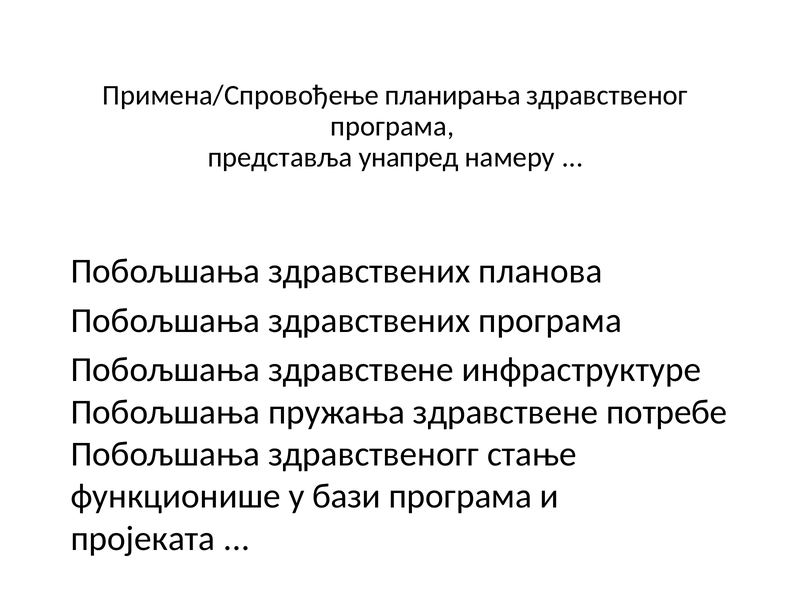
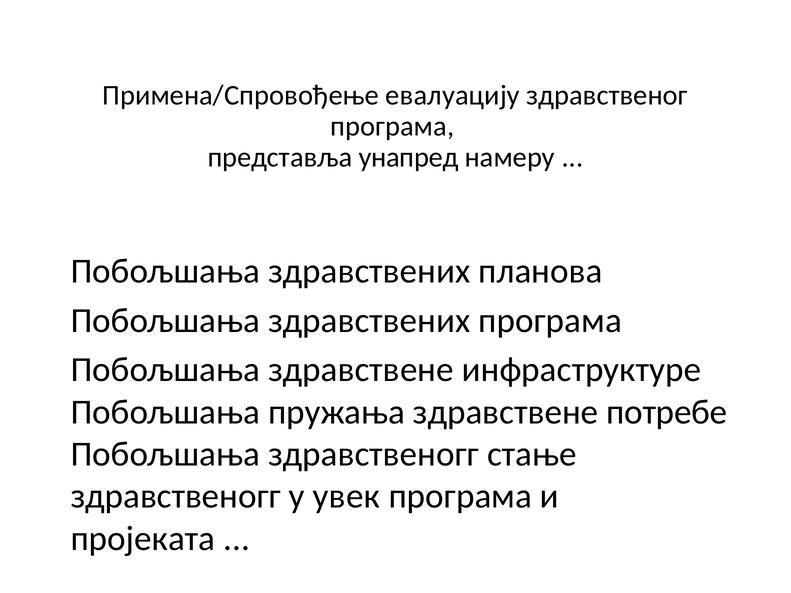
планирања: планирања -> евалуацију
функционише at (176, 496): функционише -> здравственогг
бази: бази -> увек
